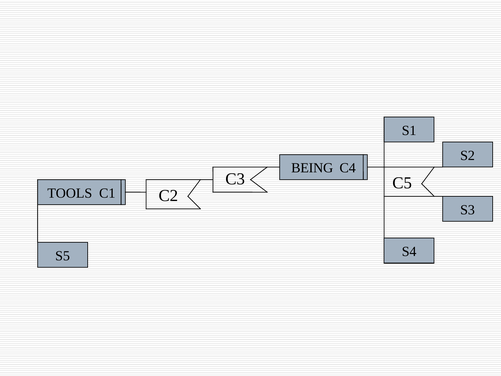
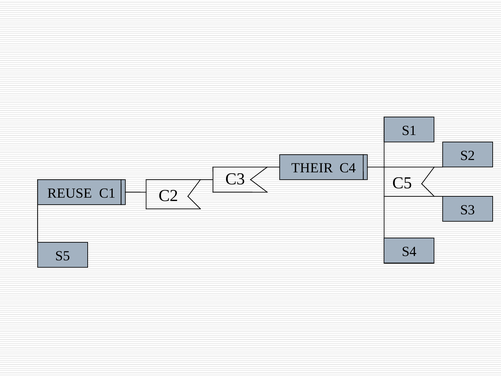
BEING: BEING -> THEIR
TOOLS: TOOLS -> REUSE
